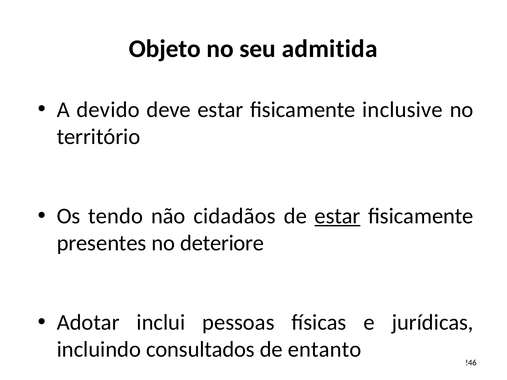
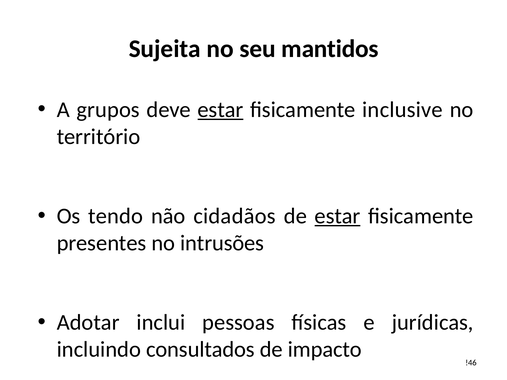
Objeto: Objeto -> Sujeita
admitida: admitida -> mantidos
devido: devido -> grupos
estar at (220, 110) underline: none -> present
deteriore: deteriore -> intrusões
entanto: entanto -> impacto
